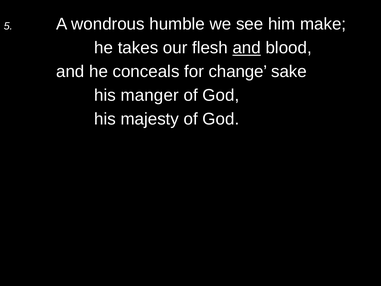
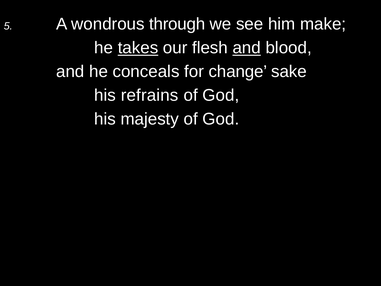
humble: humble -> through
takes underline: none -> present
manger: manger -> refrains
